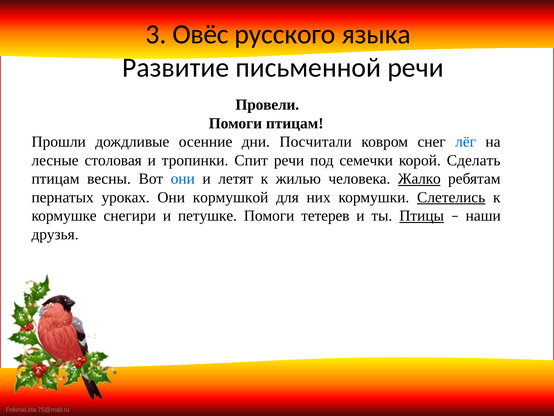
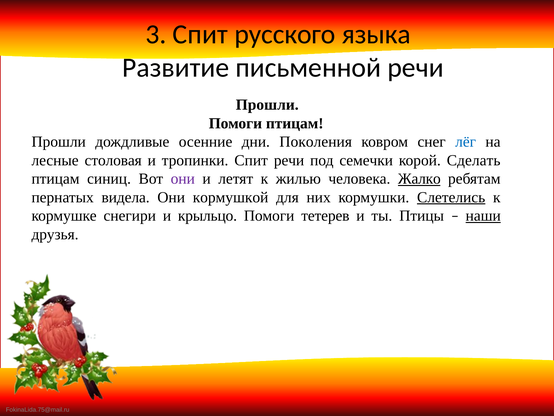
3 Овёс: Овёс -> Спит
Провели at (267, 105): Провели -> Прошли
Посчитали: Посчитали -> Поколения
весны: весны -> синиц
они at (183, 179) colour: blue -> purple
уроках: уроках -> видела
петушке: петушке -> крыльцо
Птицы underline: present -> none
наши underline: none -> present
